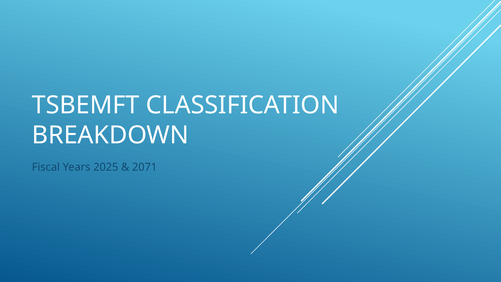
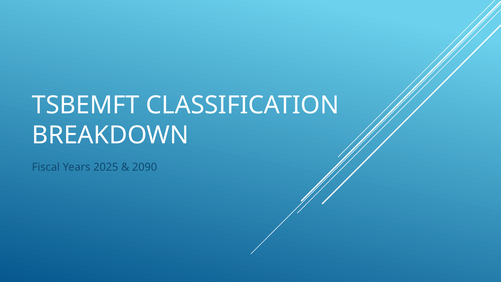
2071: 2071 -> 2090
